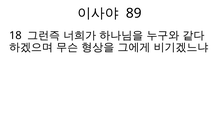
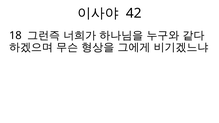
89: 89 -> 42
